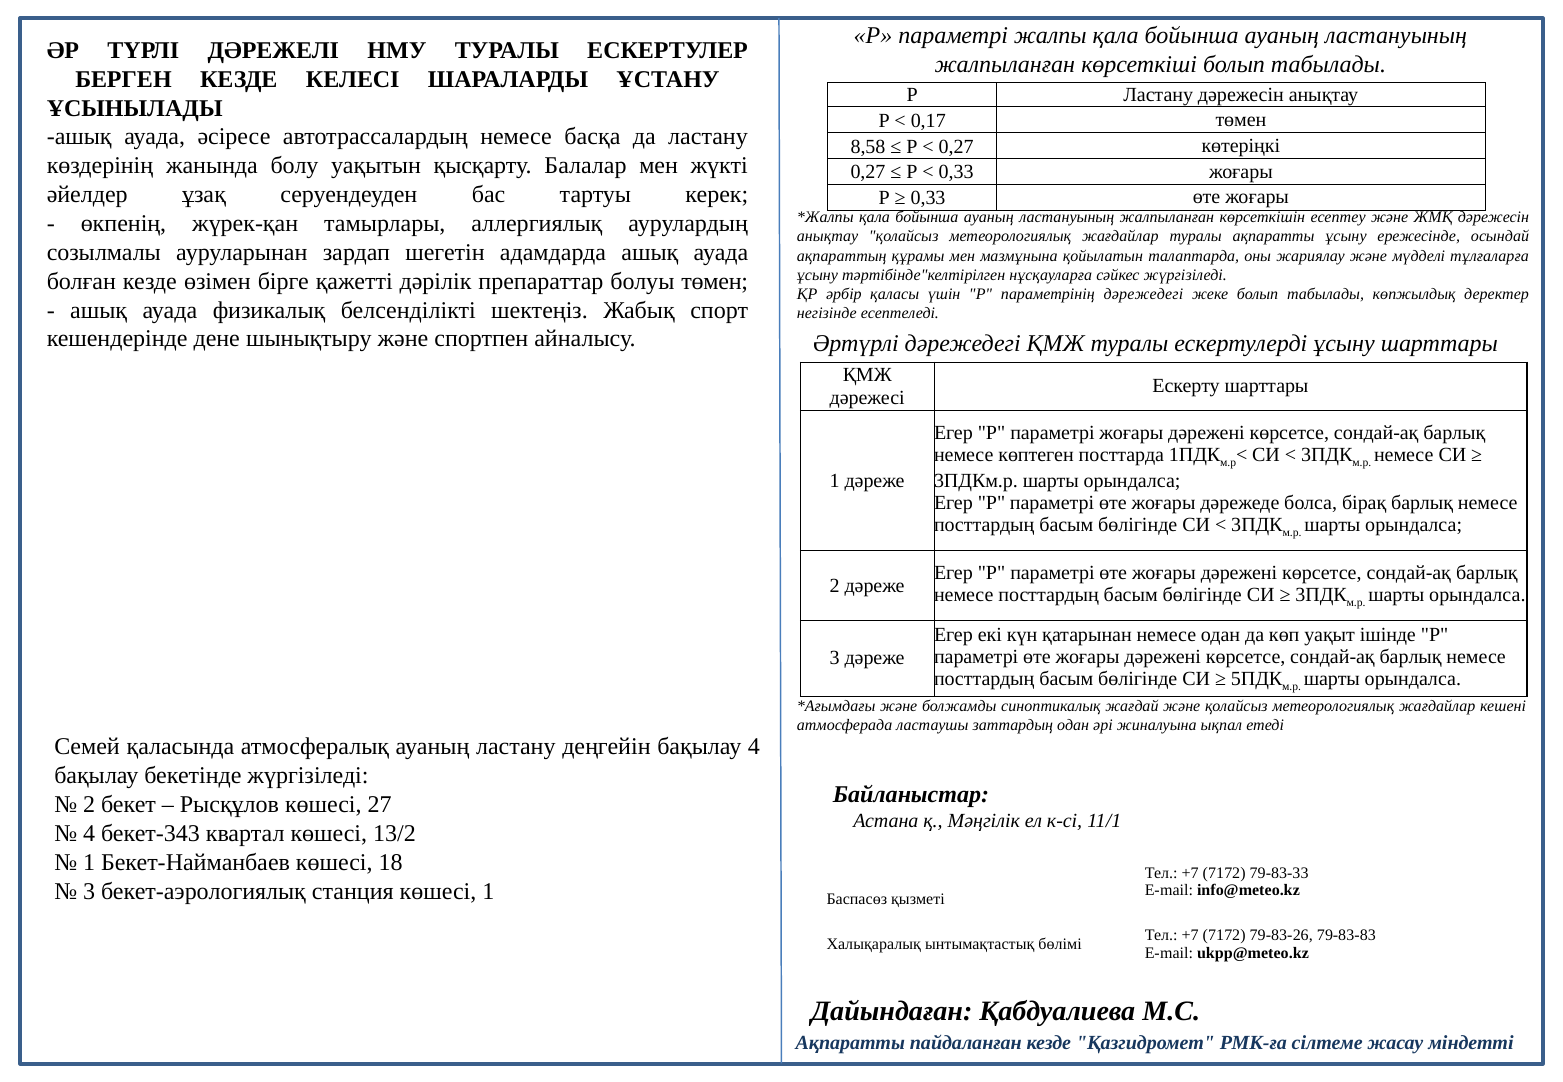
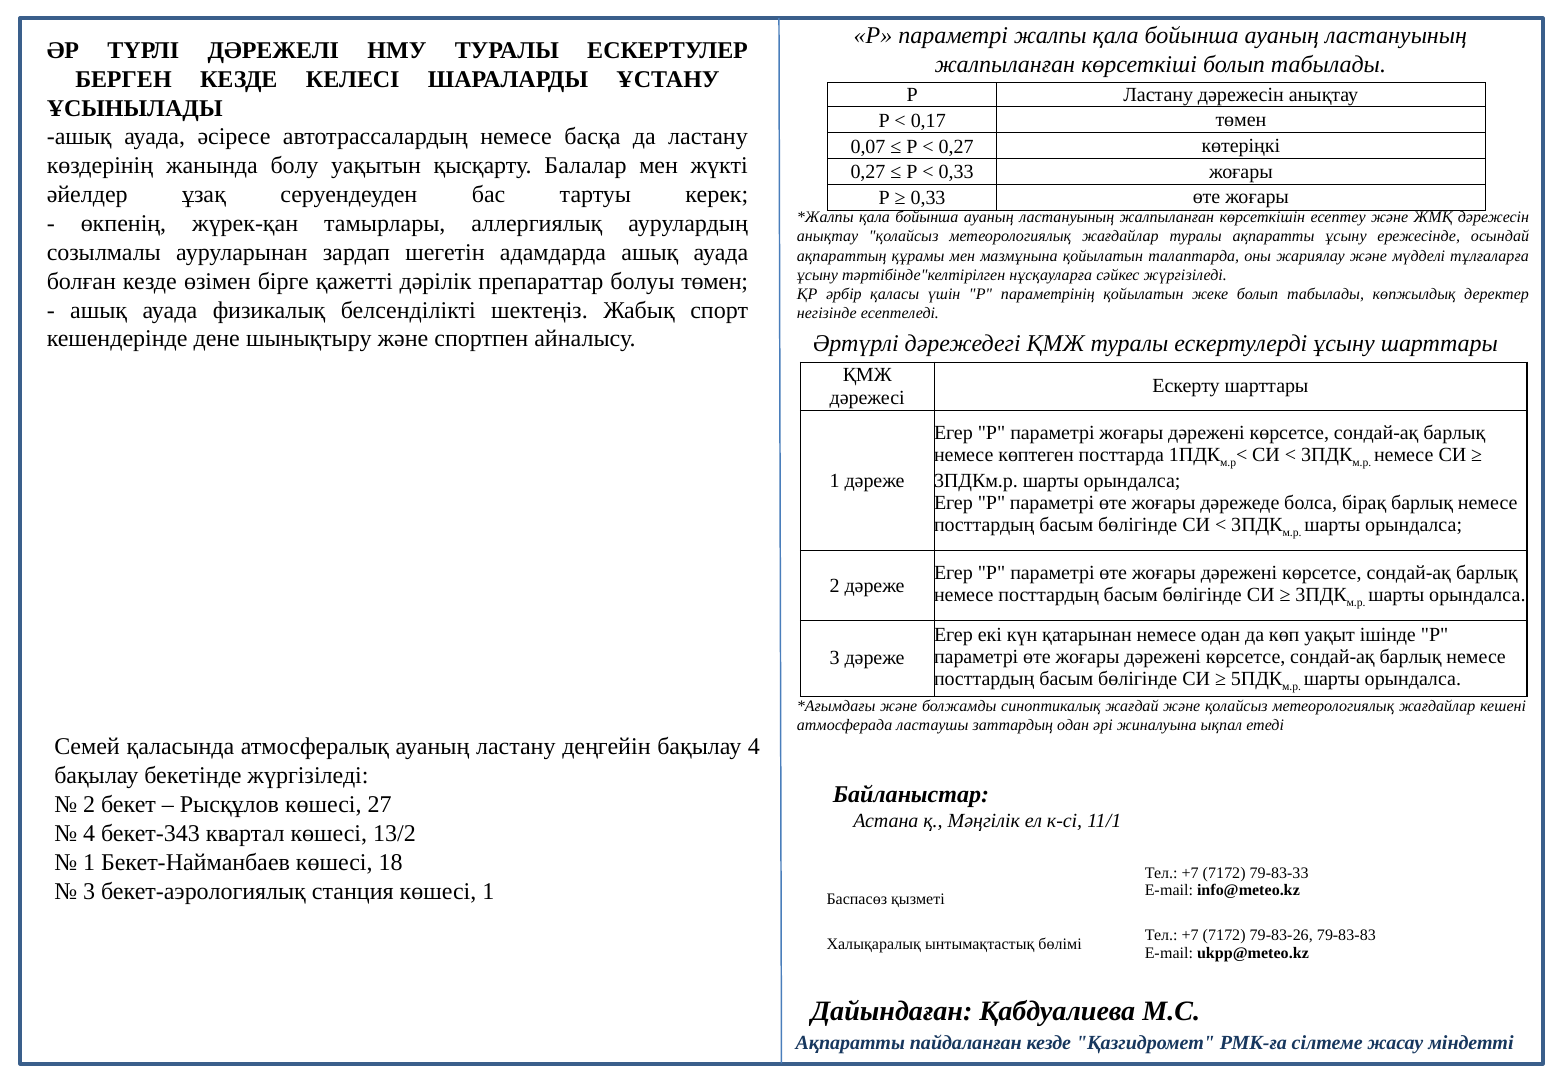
8,58: 8,58 -> 0,07
параметрінің дәрежедегі: дәрежедегі -> қойылатын
